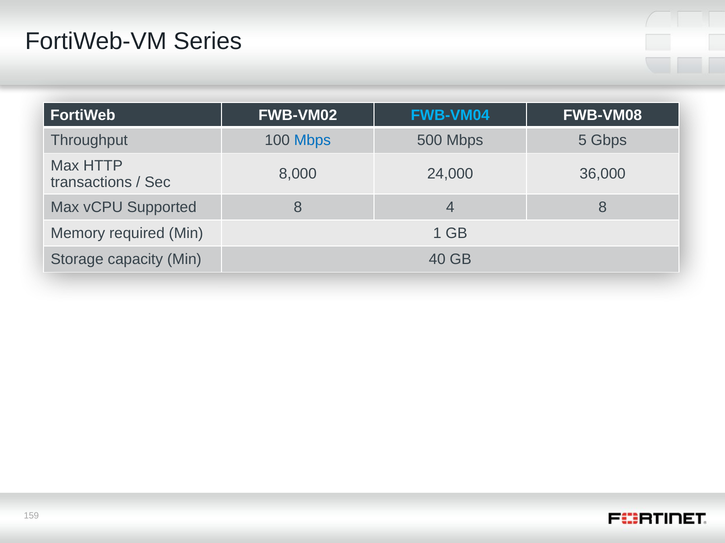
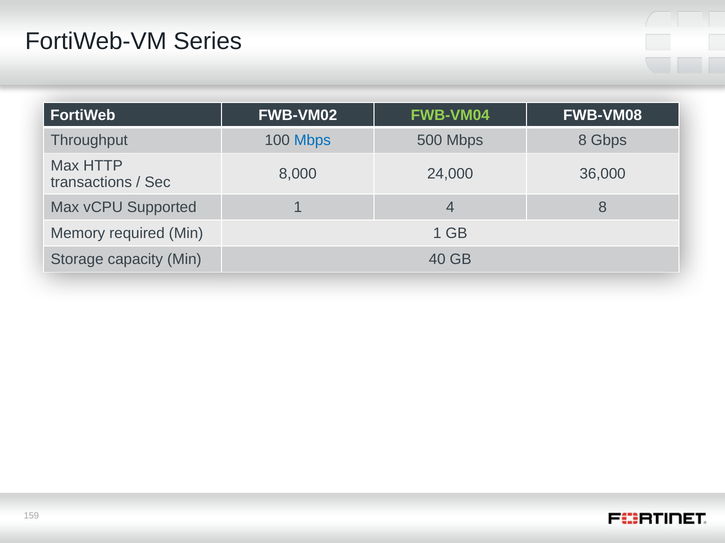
FWB-VM04 colour: light blue -> light green
Mbps 5: 5 -> 8
Supported 8: 8 -> 1
